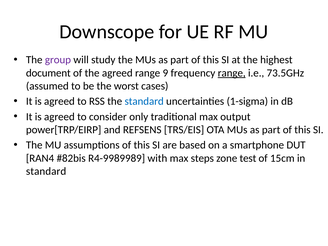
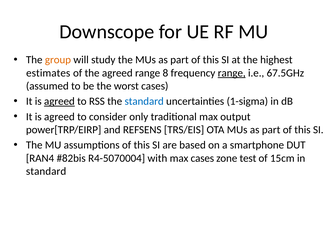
group colour: purple -> orange
document: document -> estimates
9: 9 -> 8
73.5GHz: 73.5GHz -> 67.5GHz
agreed at (59, 101) underline: none -> present
R4-9989989: R4-9989989 -> R4-5070004
max steps: steps -> cases
